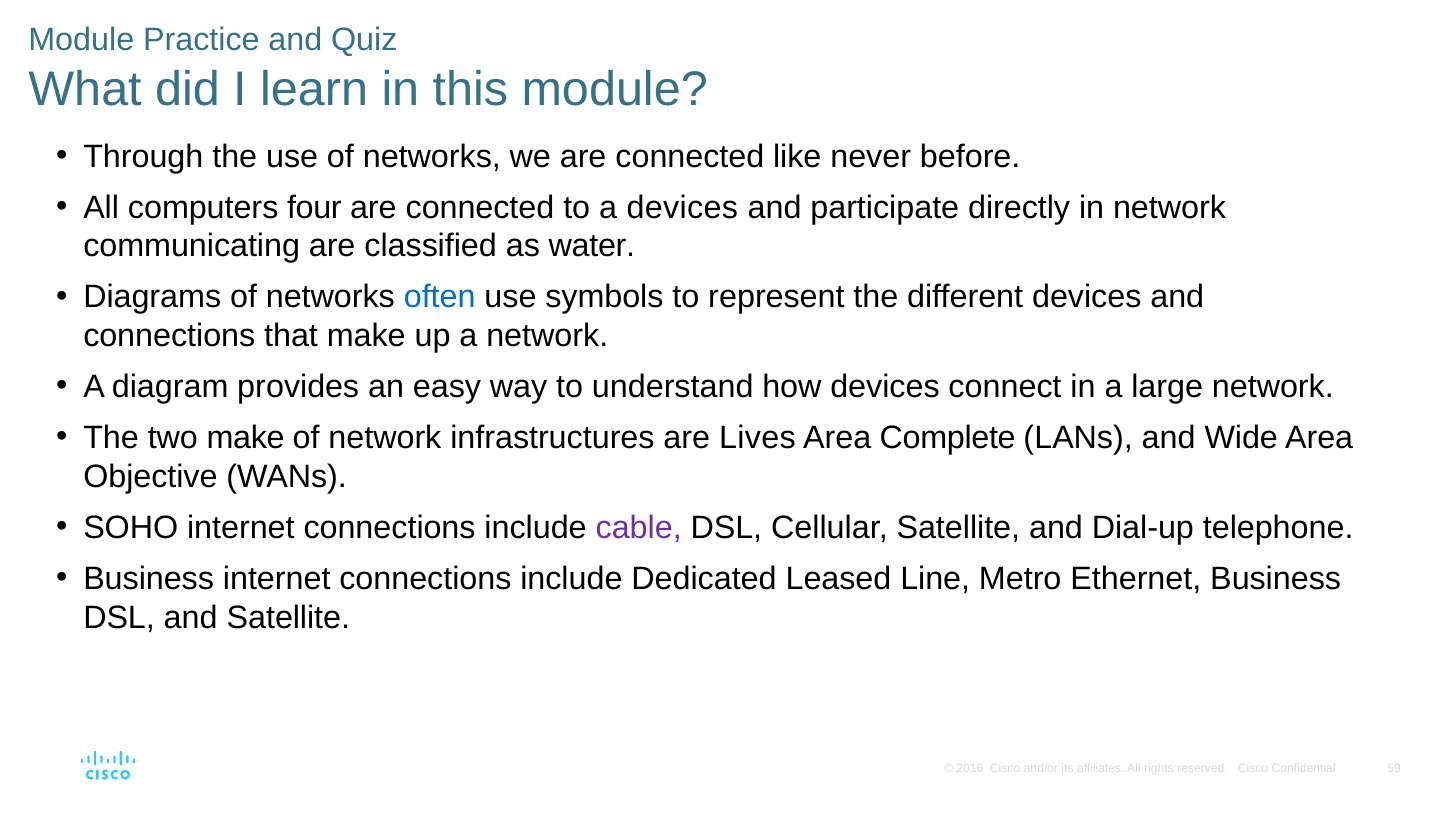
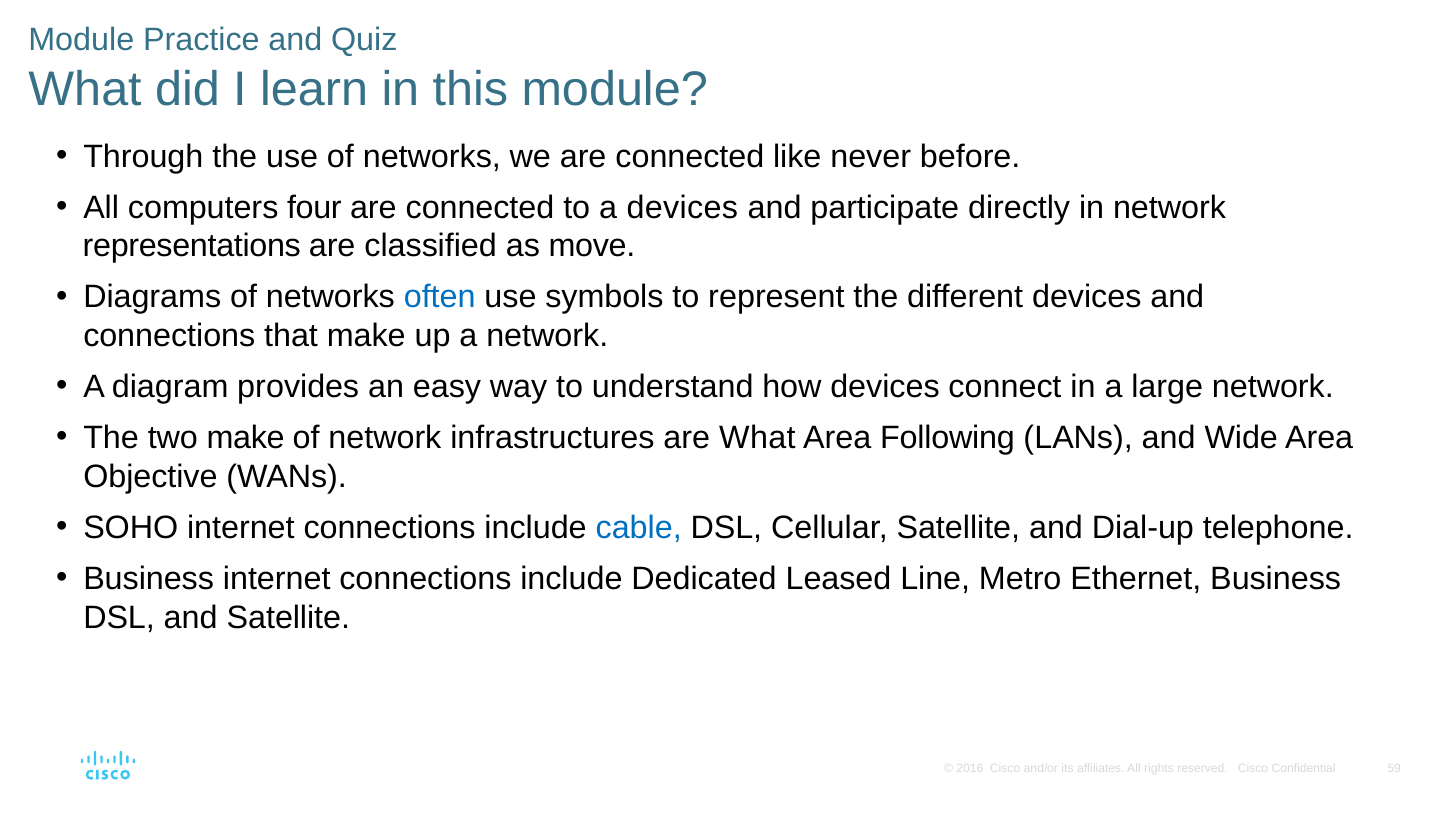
communicating: communicating -> representations
water: water -> move
are Lives: Lives -> What
Complete: Complete -> Following
cable colour: purple -> blue
